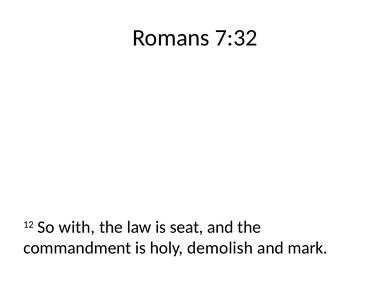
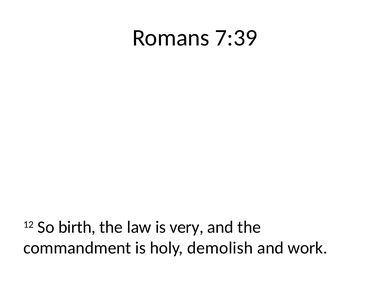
7:32: 7:32 -> 7:39
with: with -> birth
seat: seat -> very
mark: mark -> work
